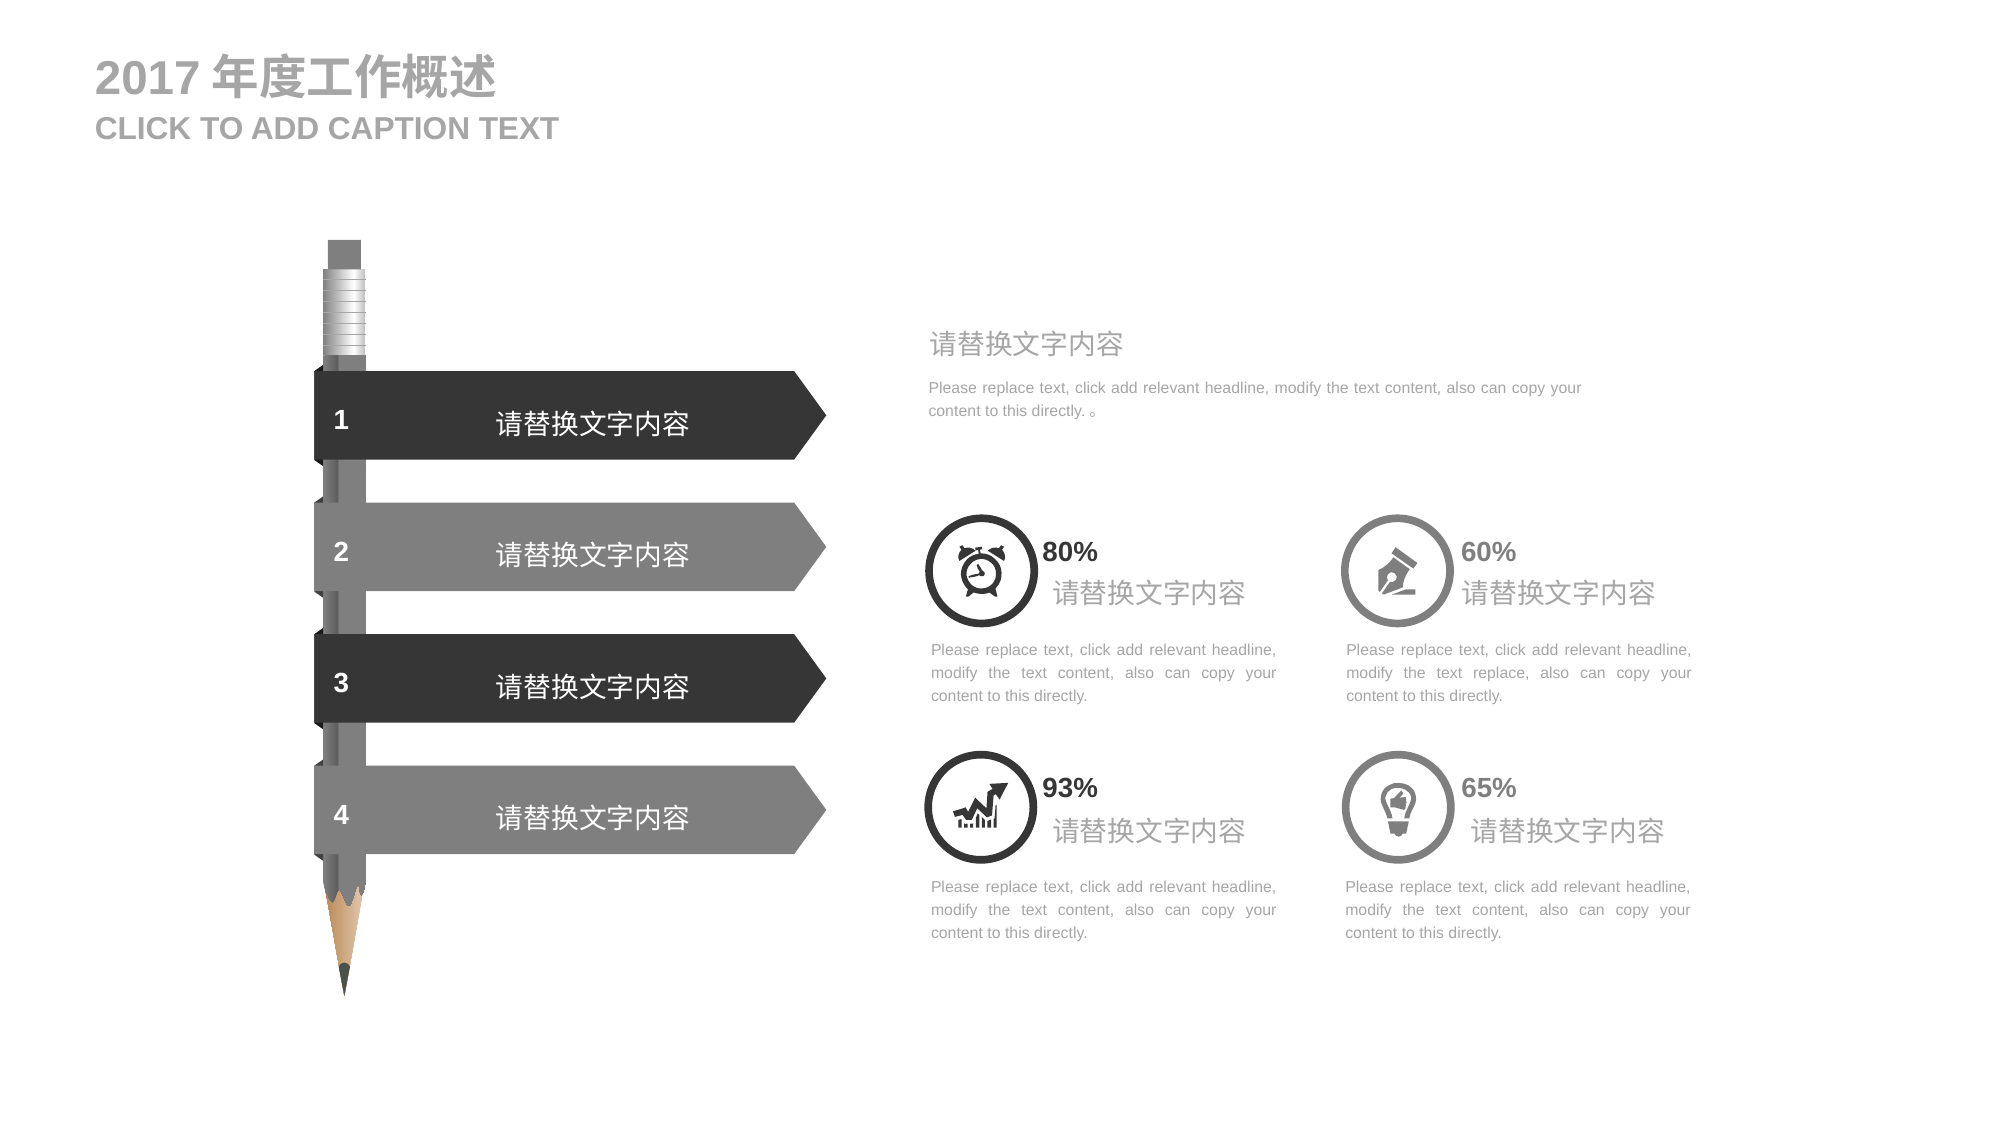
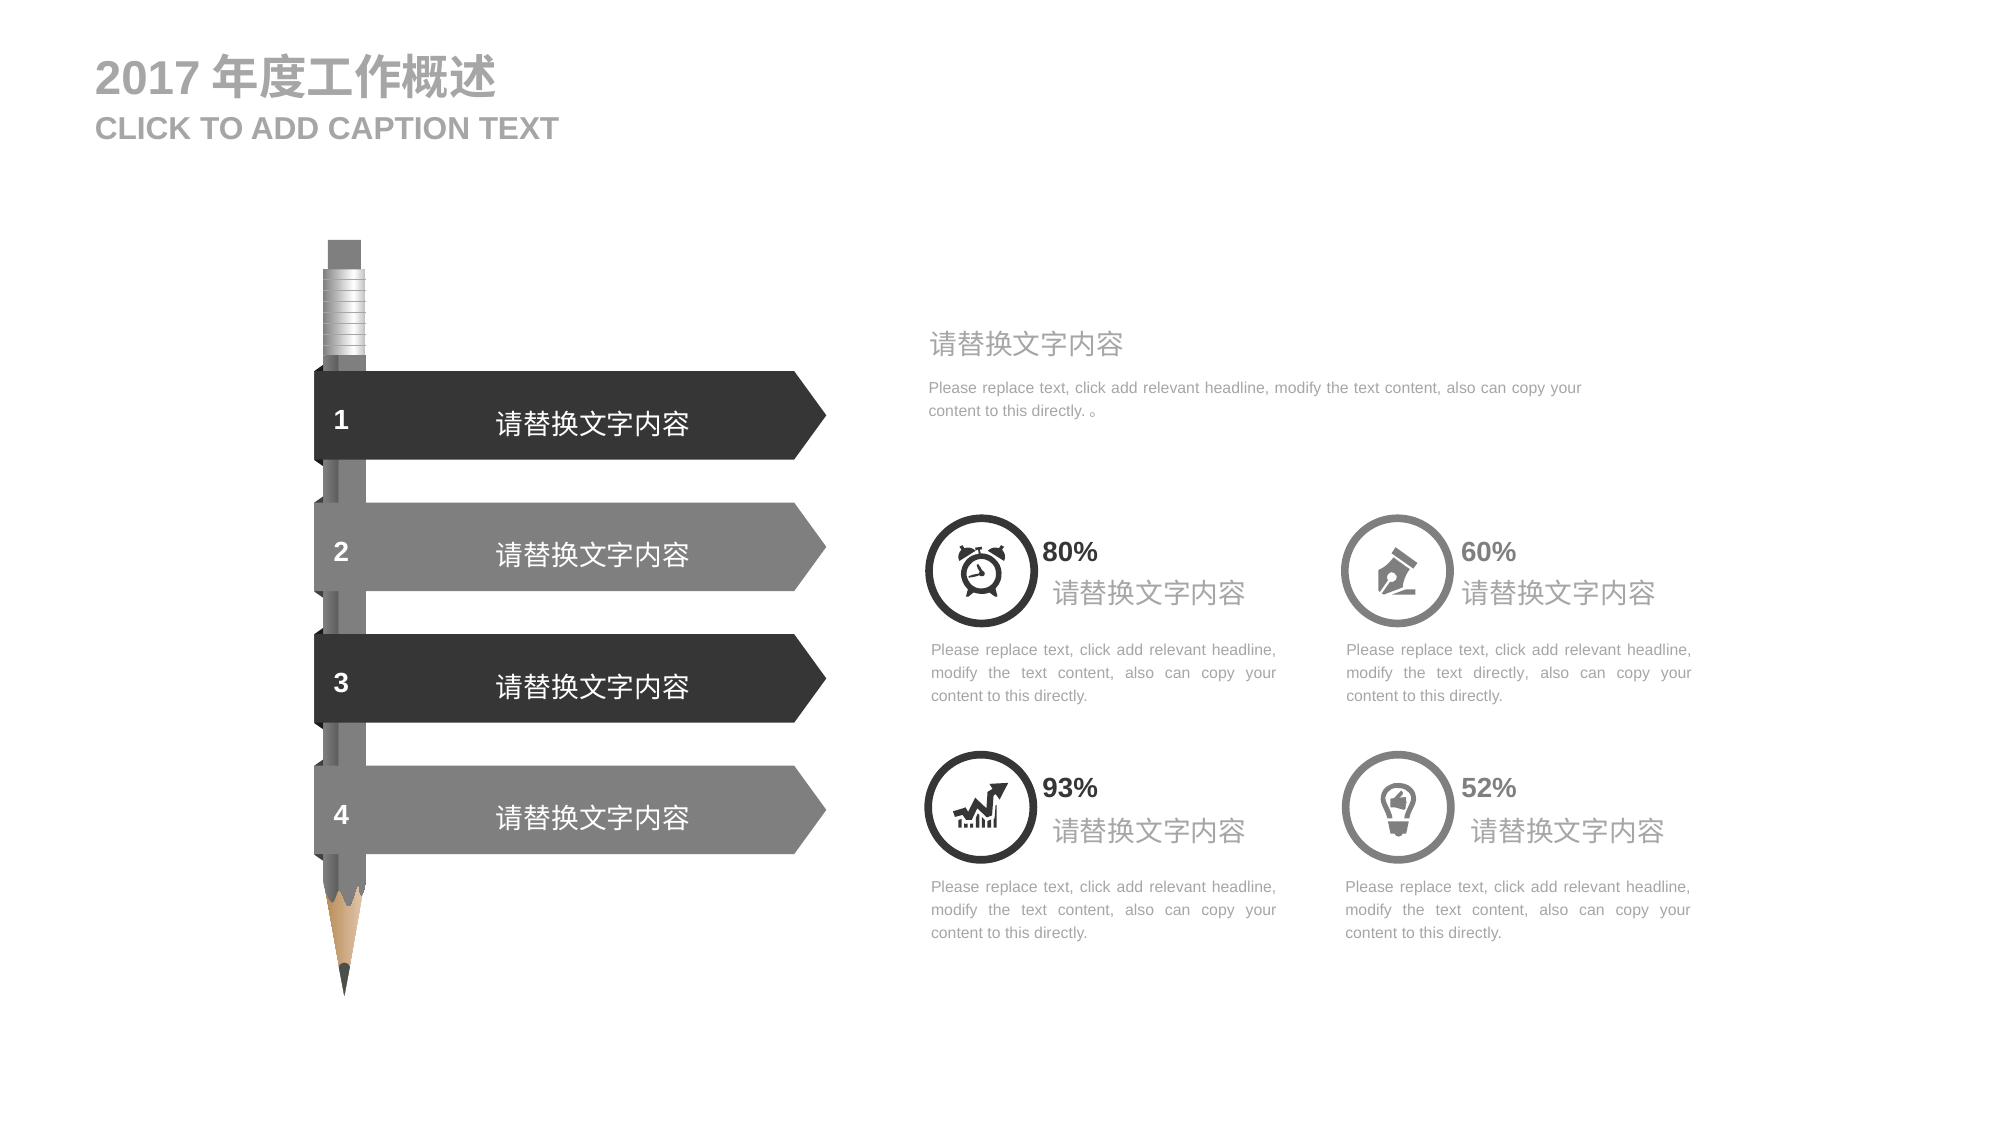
text replace: replace -> directly
65%: 65% -> 52%
